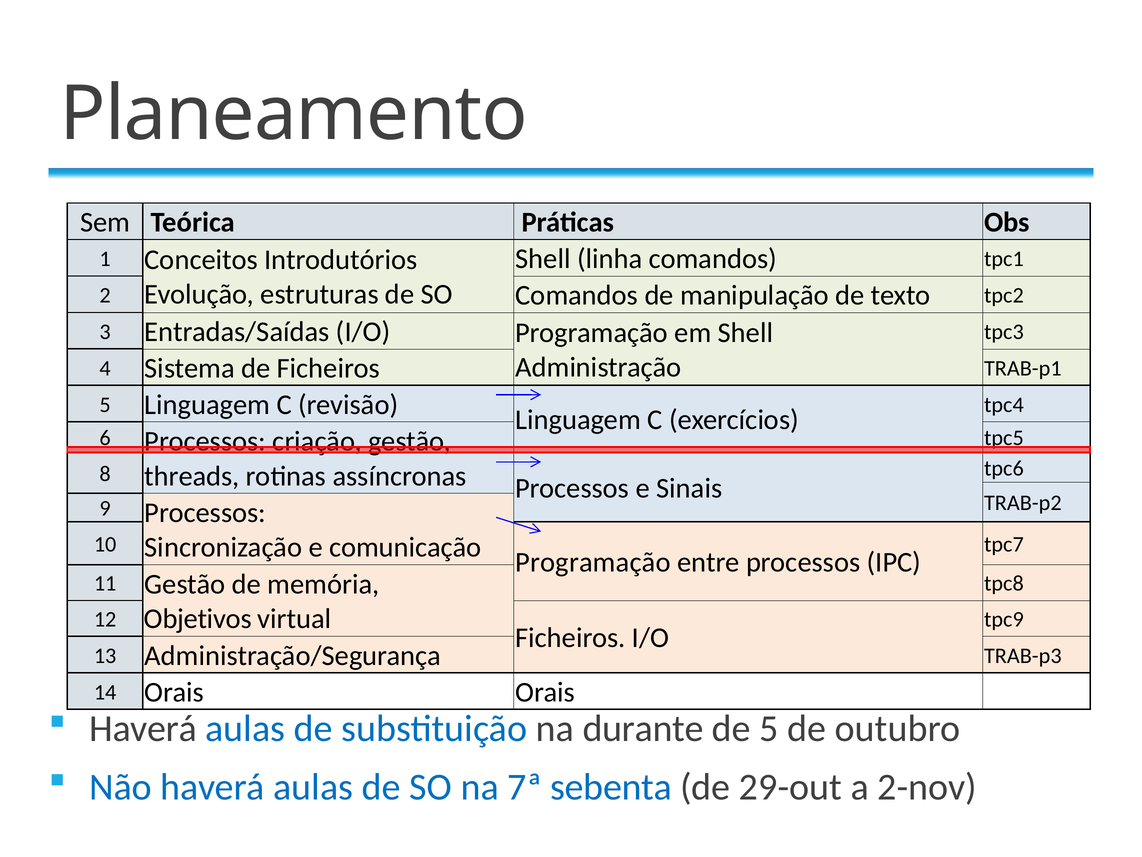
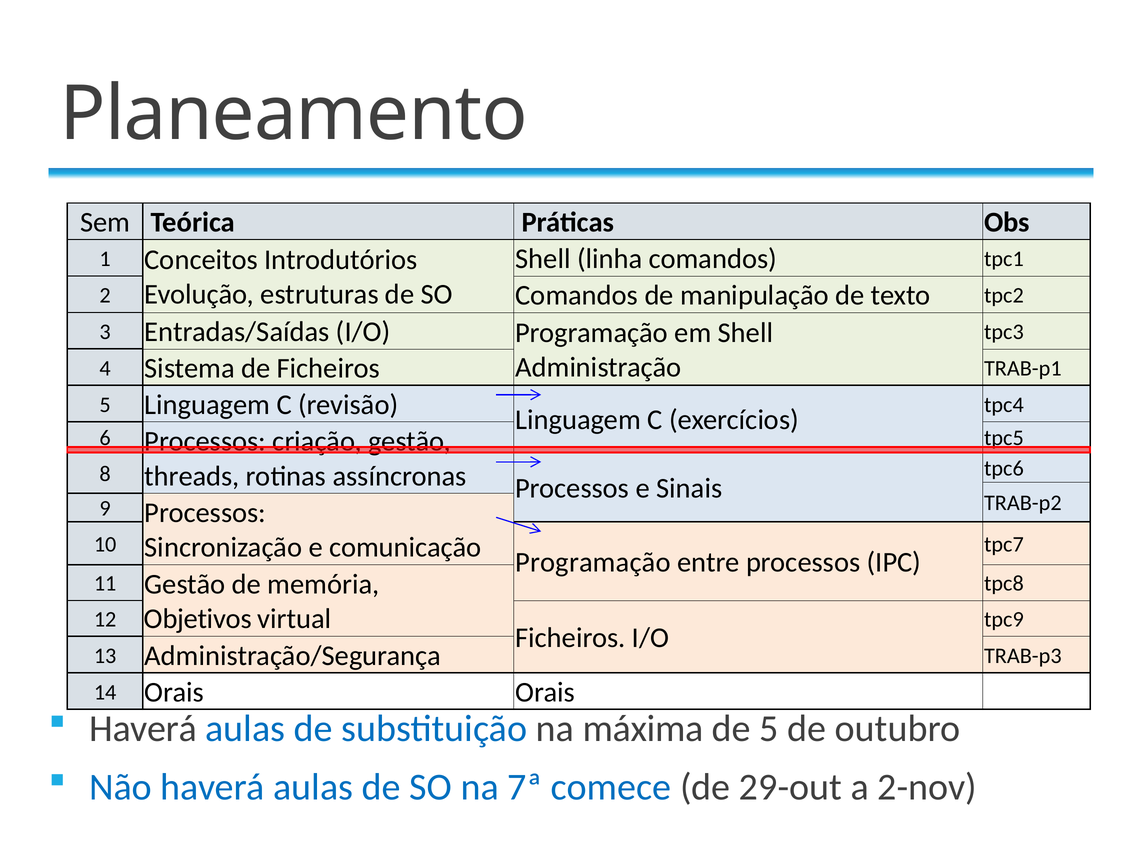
durante: durante -> máxima
sebenta: sebenta -> comece
